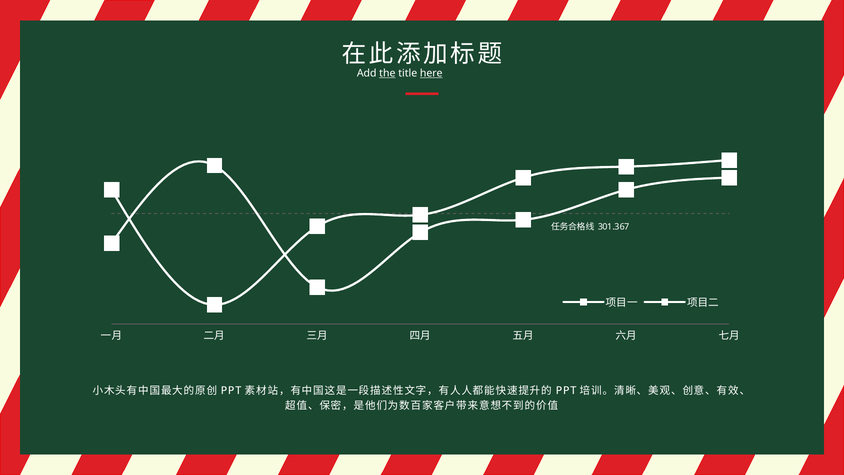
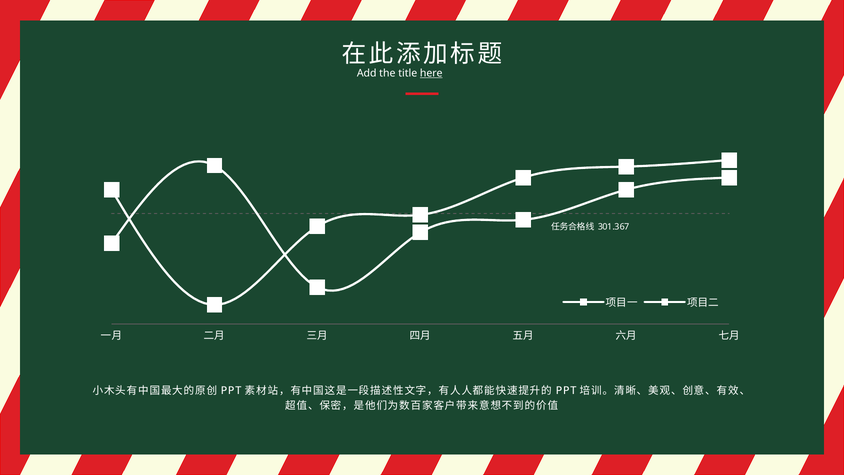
the underline: present -> none
